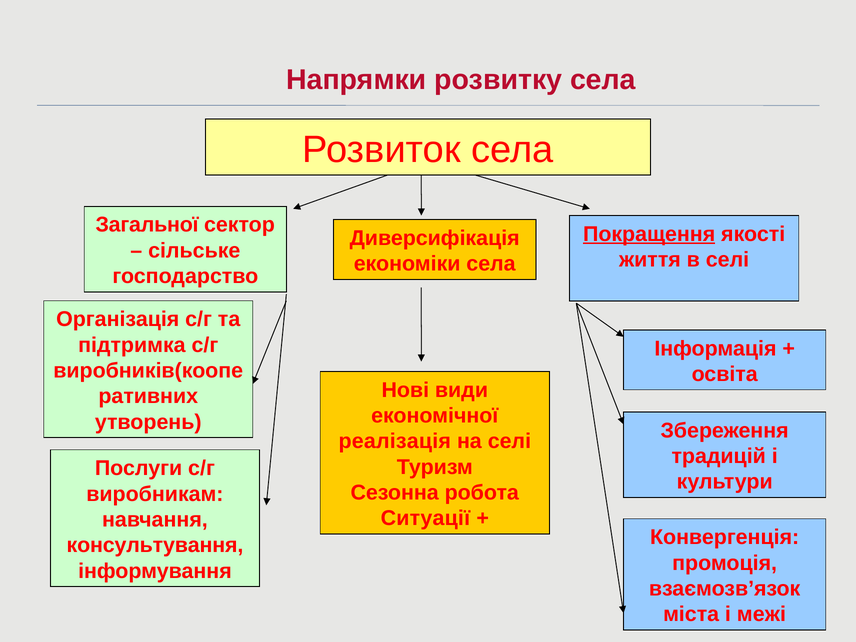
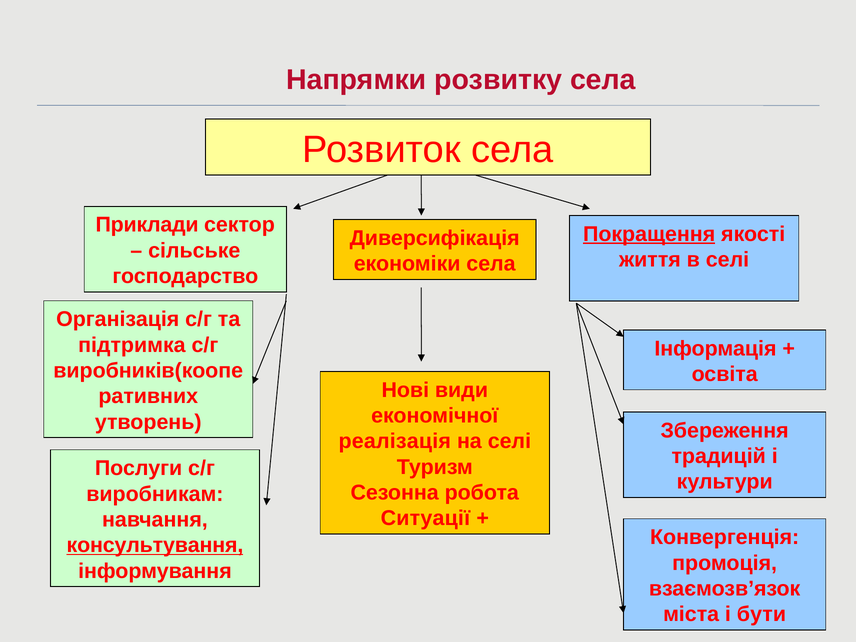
Загальної: Загальної -> Приклади
консультування underline: none -> present
межі: межі -> бути
